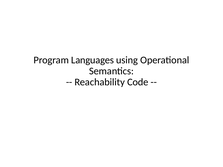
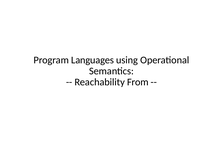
Code: Code -> From
